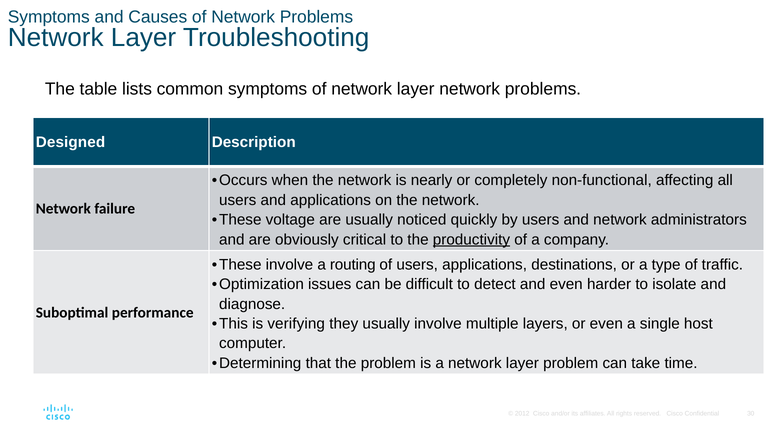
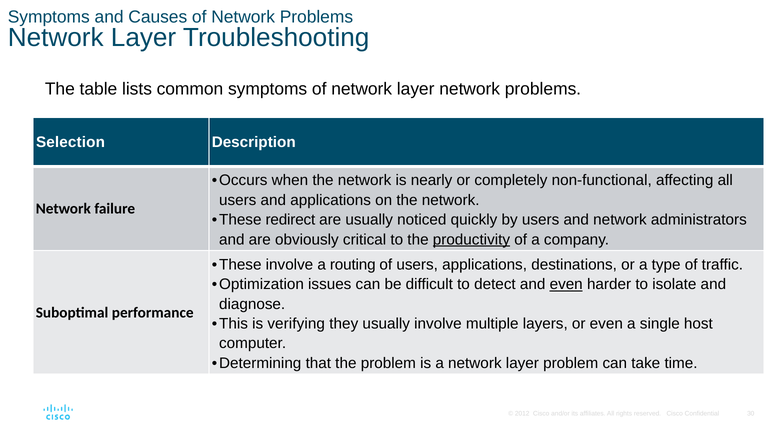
Designed: Designed -> Selection
voltage: voltage -> redirect
even at (566, 284) underline: none -> present
